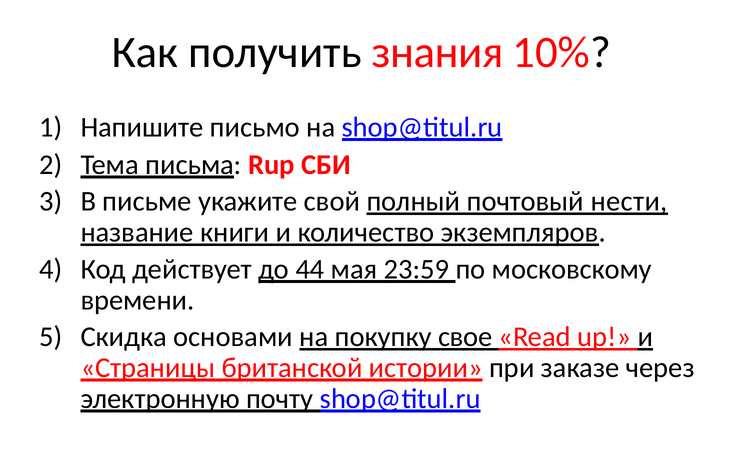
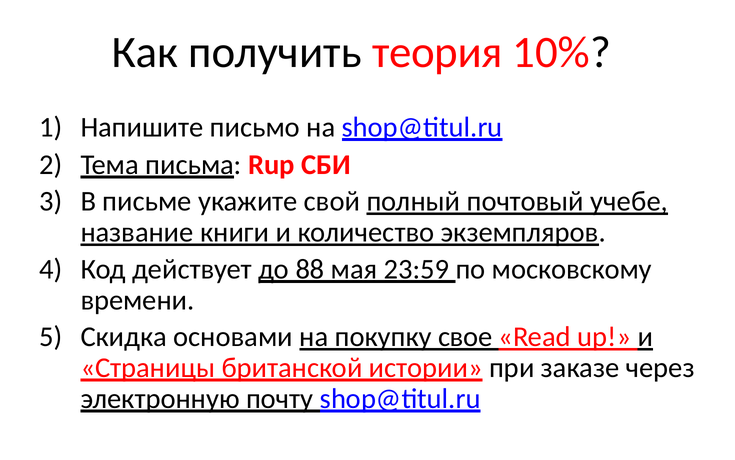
знания: знания -> теория
нести: нести -> учебе
44: 44 -> 88
